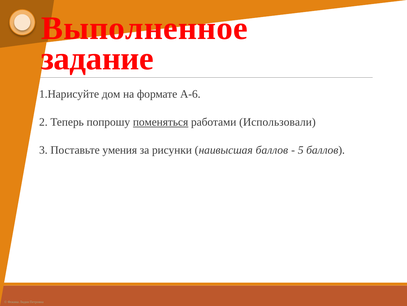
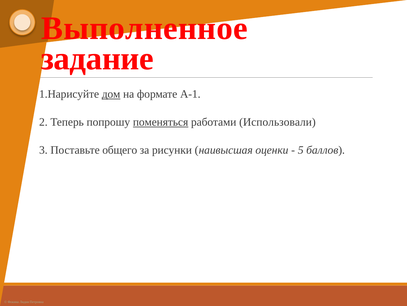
дом underline: none -> present
А-6: А-6 -> А-1
умения: умения -> общего
наивысшая баллов: баллов -> оценки
